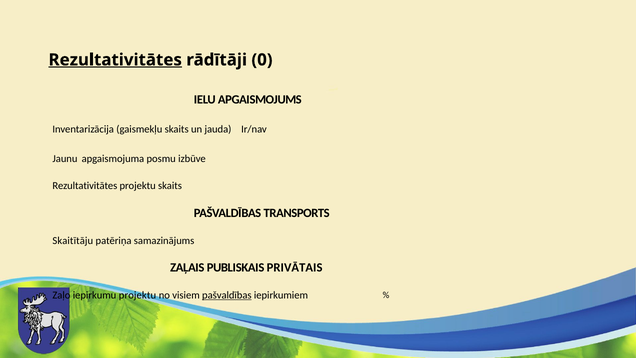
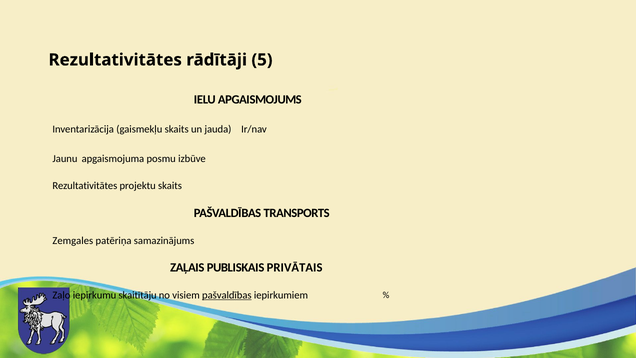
Rezultativitātes at (115, 60) underline: present -> none
0: 0 -> 5
Skaitītāju: Skaitītāju -> Zemgales
iepirkumu projektu: projektu -> skaitītāju
